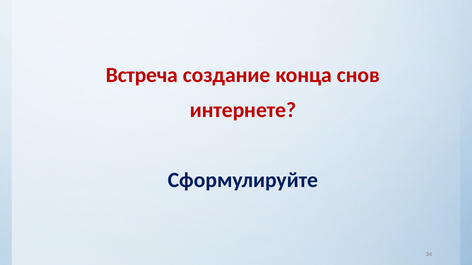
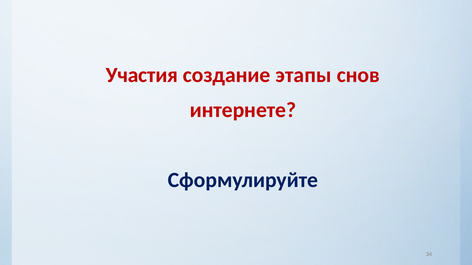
Встреча: Встреча -> Участия
конца: конца -> этапы
